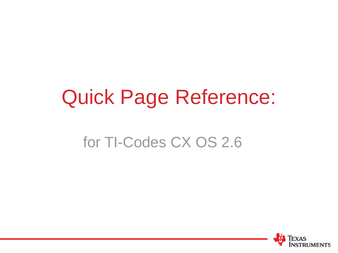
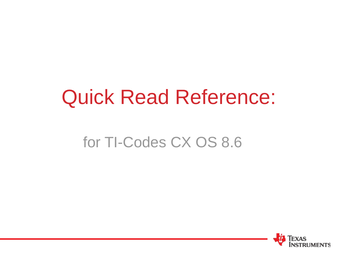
Page: Page -> Read
2.6: 2.6 -> 8.6
